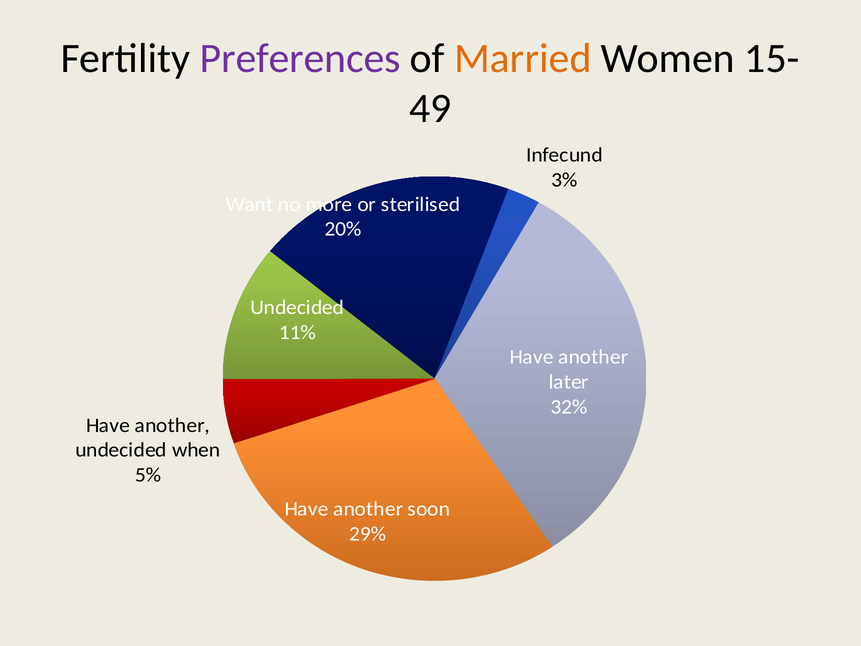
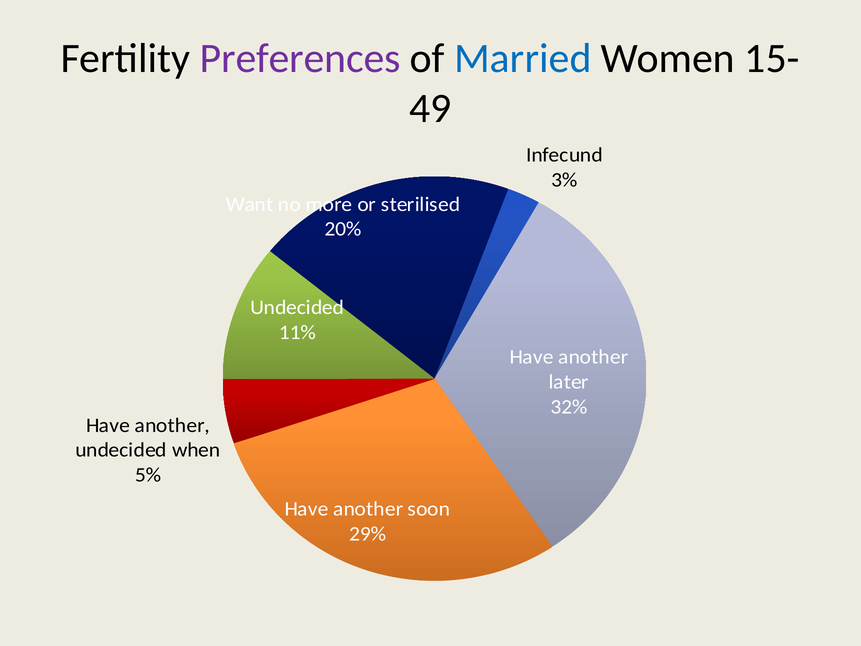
Married colour: orange -> blue
